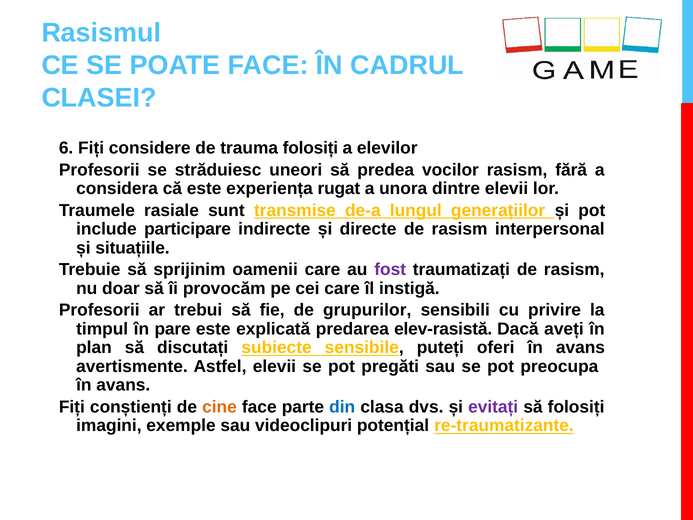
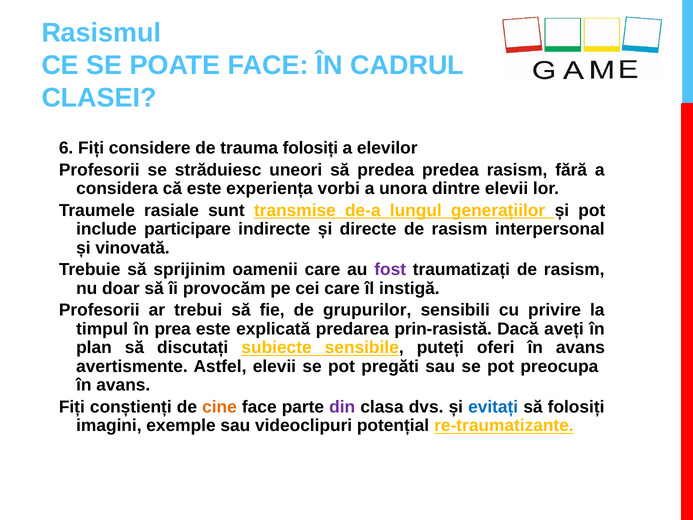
predea vocilor: vocilor -> predea
rugat: rugat -> vorbi
situațiile: situațiile -> vinovată
pare: pare -> prea
elev-rasistă: elev-rasistă -> prin-rasistă
din colour: blue -> purple
evitați colour: purple -> blue
